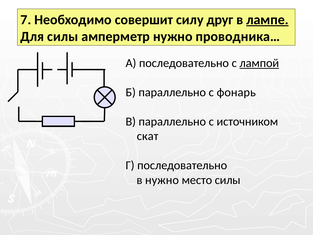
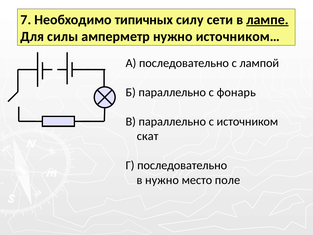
совершит: совершит -> типичных
друг: друг -> сети
проводника…: проводника… -> источником…
лампой underline: present -> none
место силы: силы -> поле
